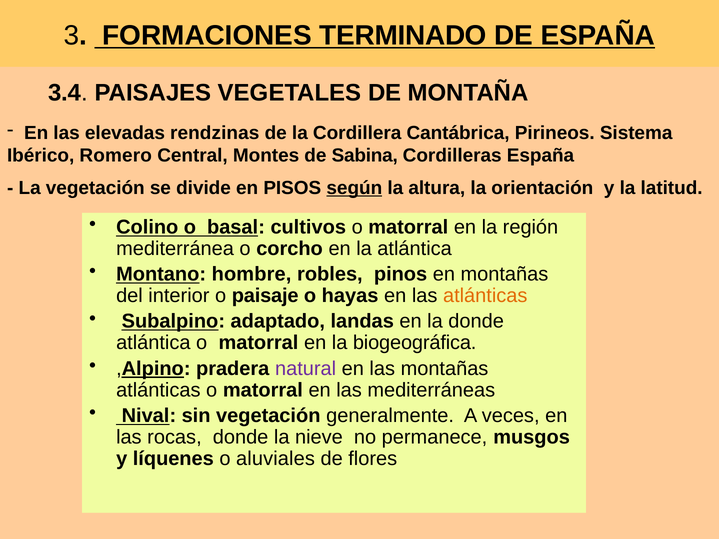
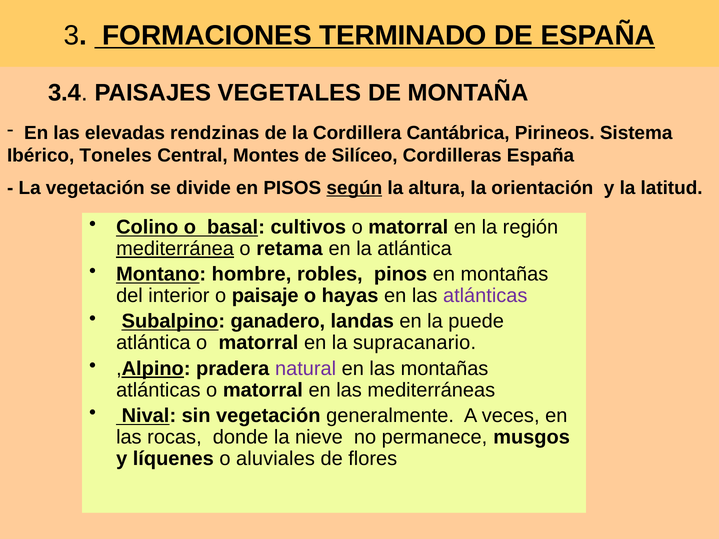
Romero: Romero -> Toneles
Sabina: Sabina -> Silíceo
mediterránea underline: none -> present
corcho: corcho -> retama
atlánticas at (485, 296) colour: orange -> purple
adaptado: adaptado -> ganadero
la donde: donde -> puede
biogeográfica: biogeográfica -> supracanario
